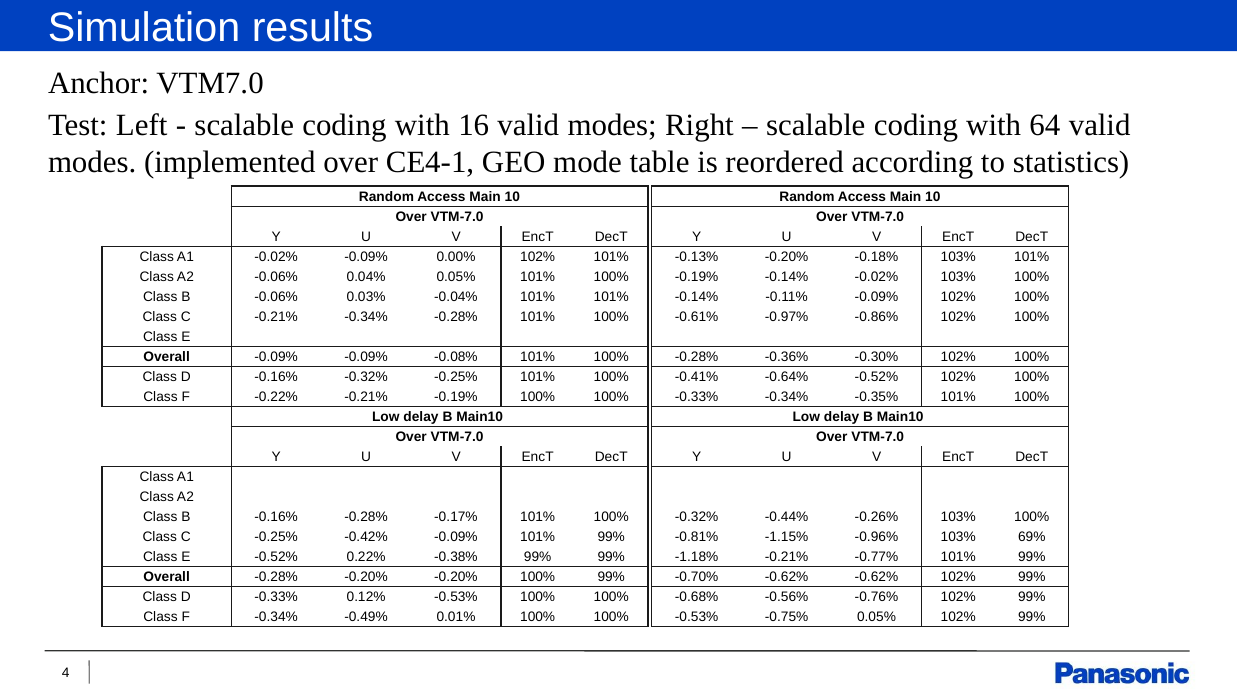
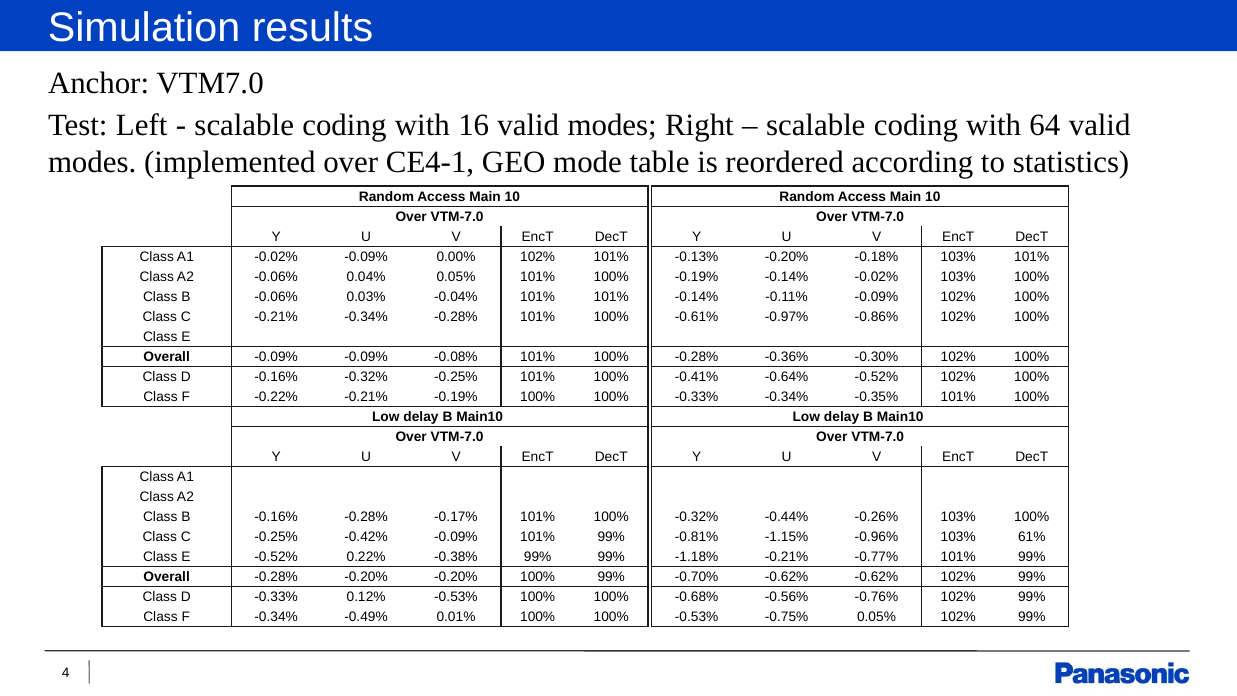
69%: 69% -> 61%
